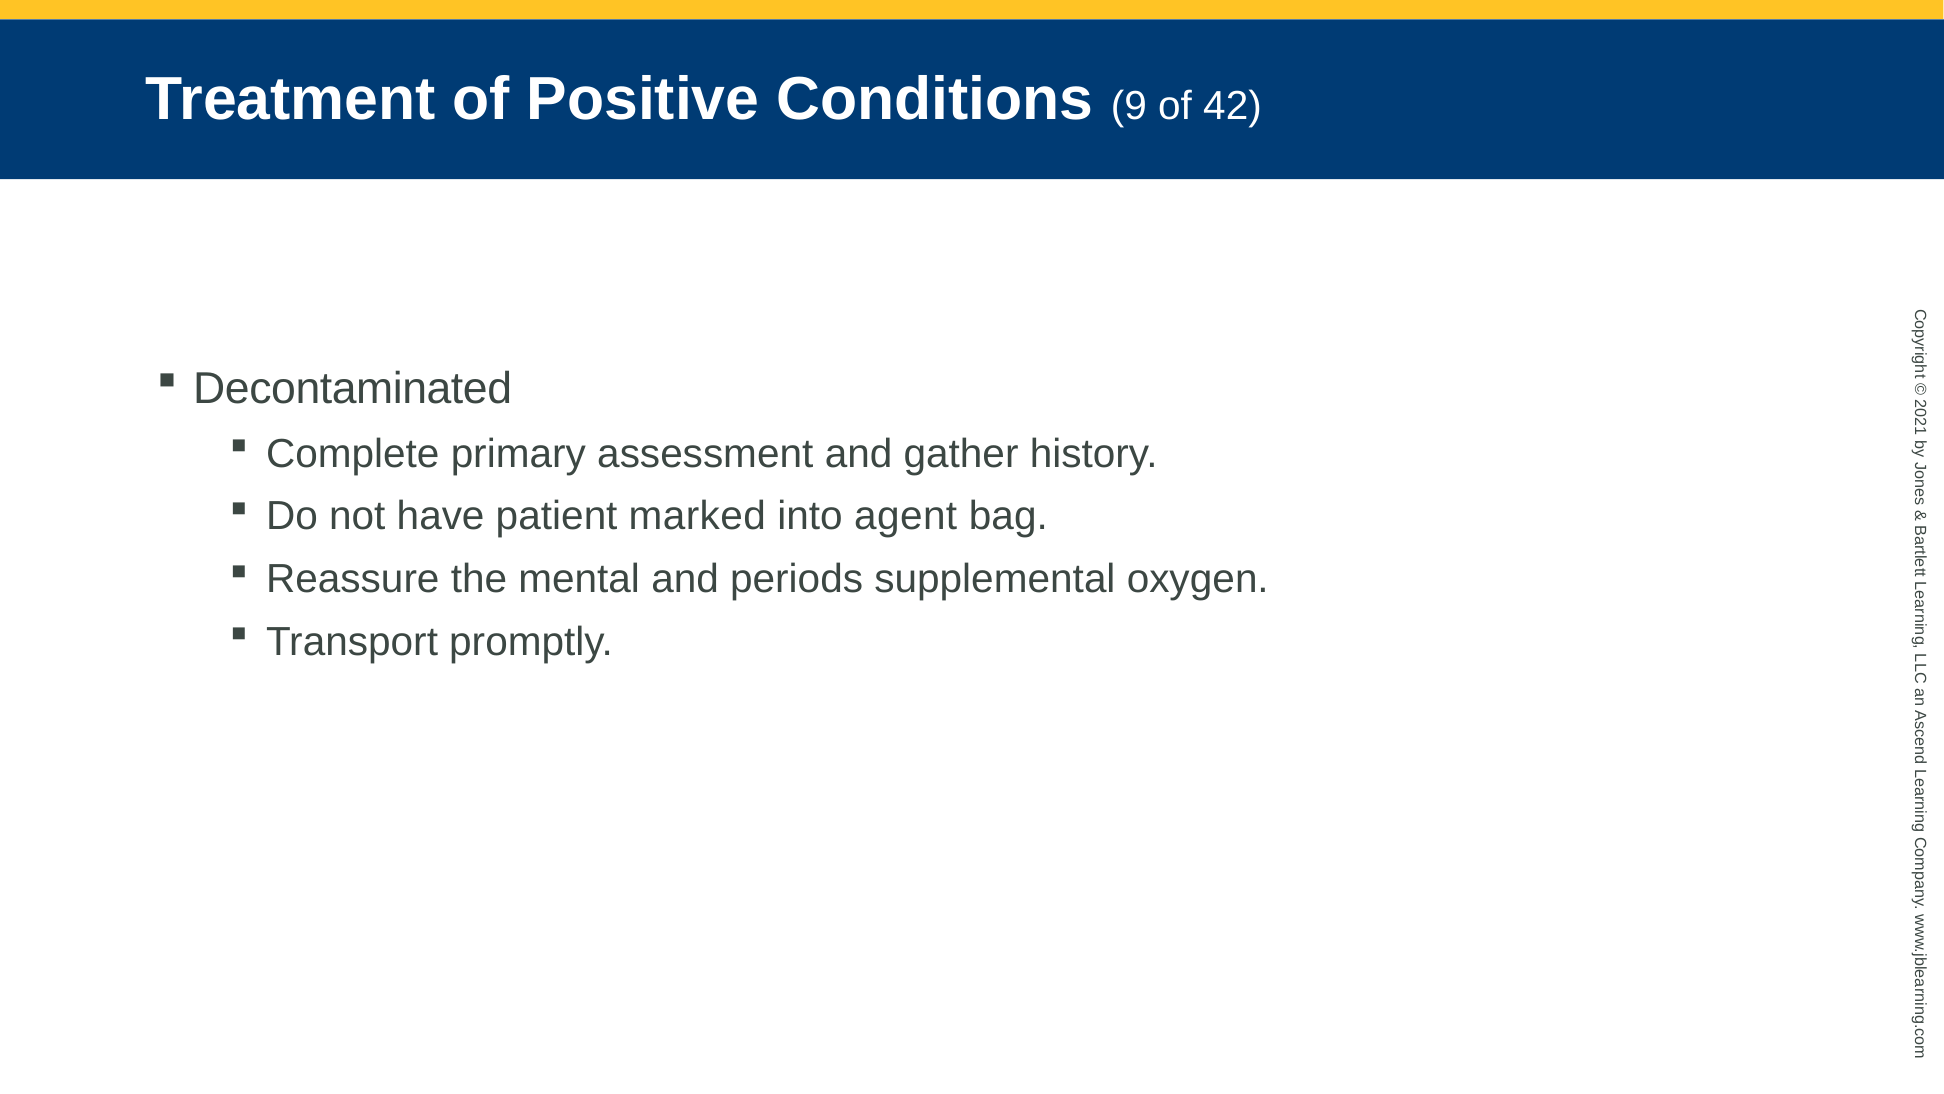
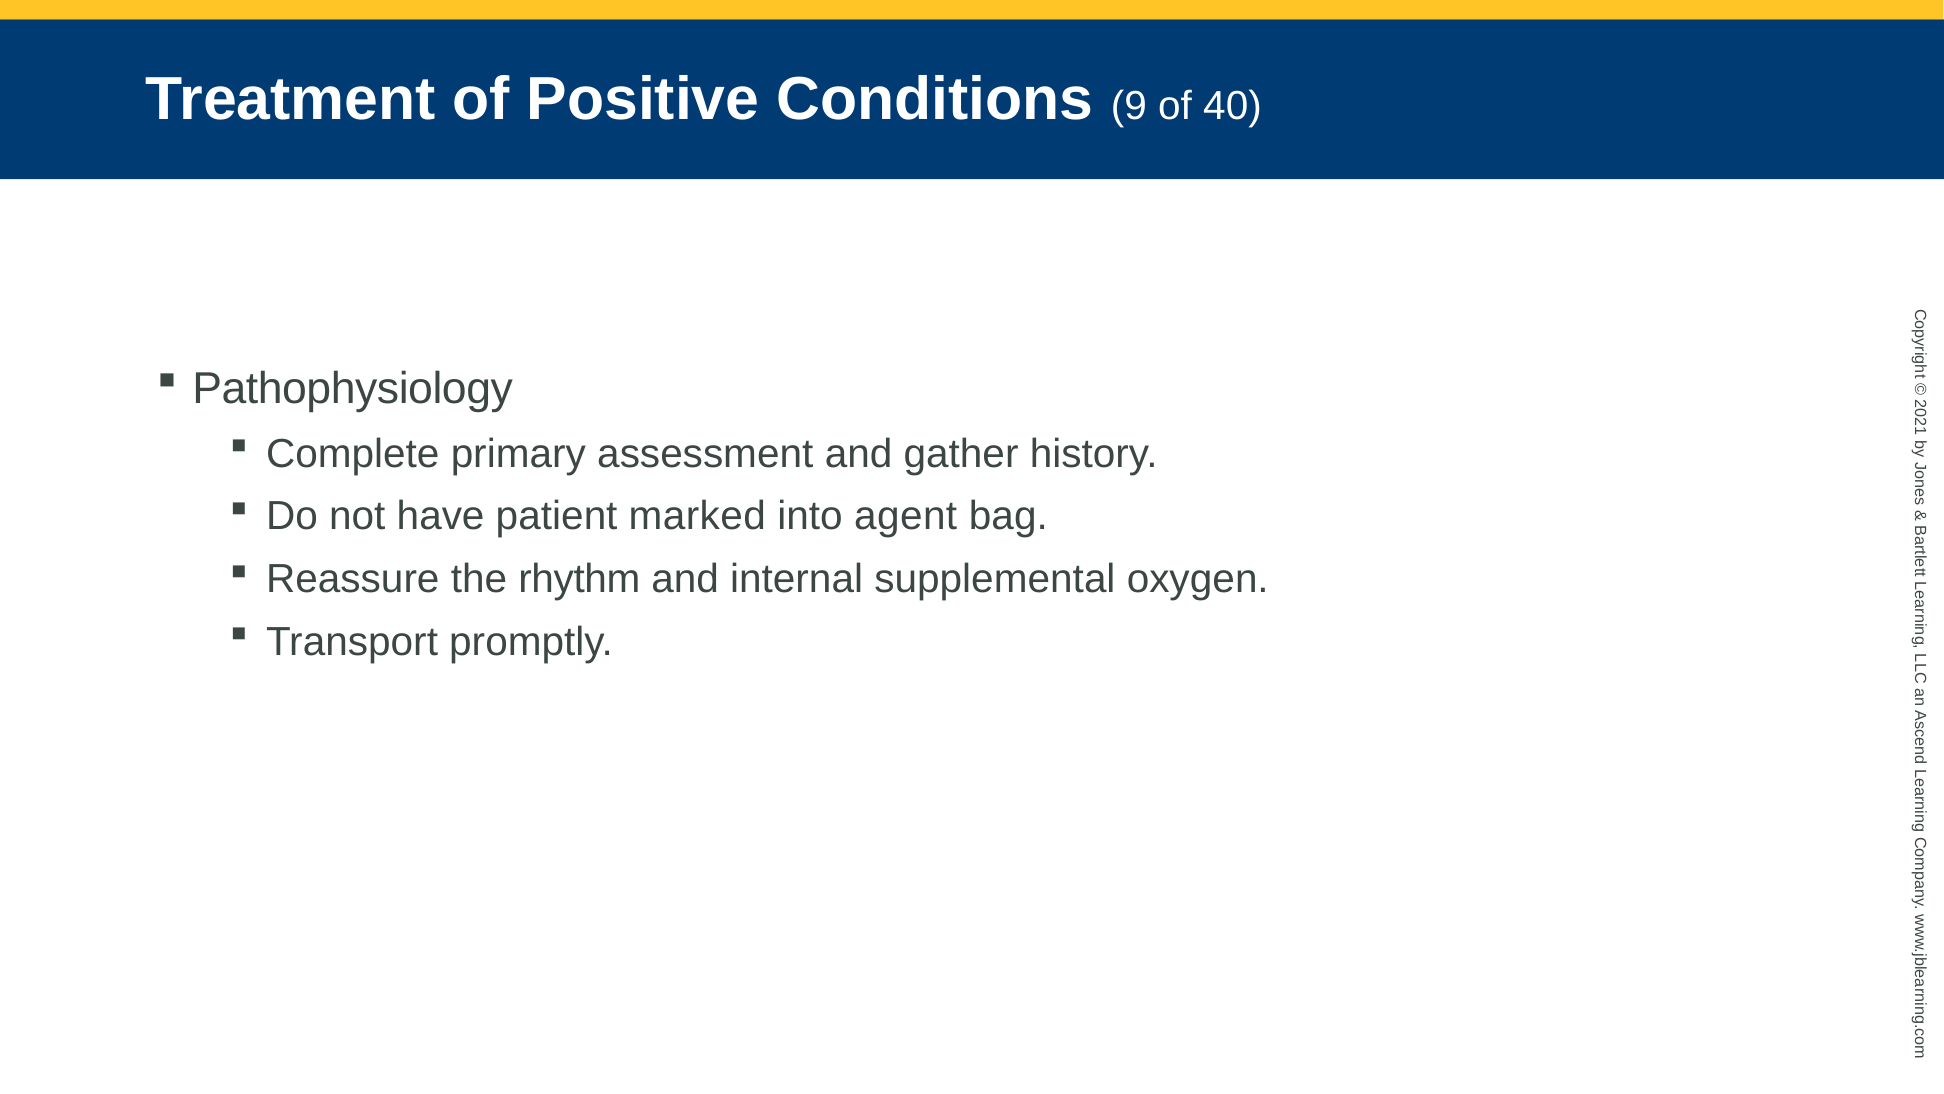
42: 42 -> 40
Decontaminated: Decontaminated -> Pathophysiology
mental: mental -> rhythm
periods: periods -> internal
